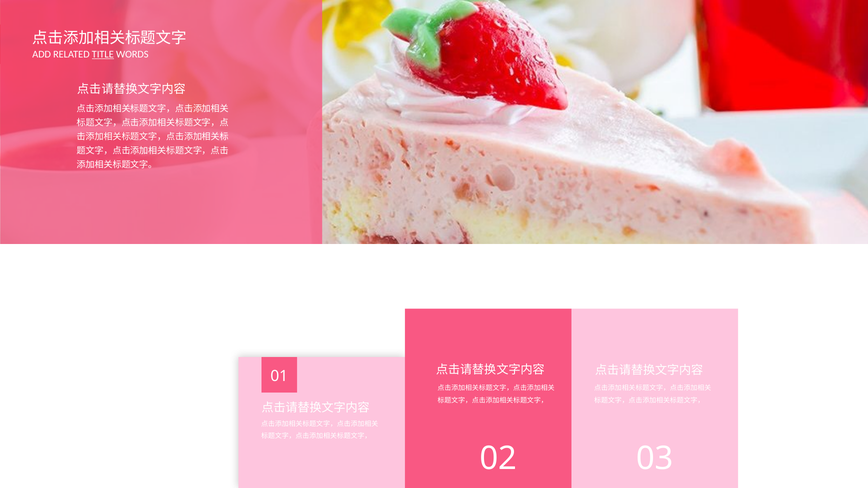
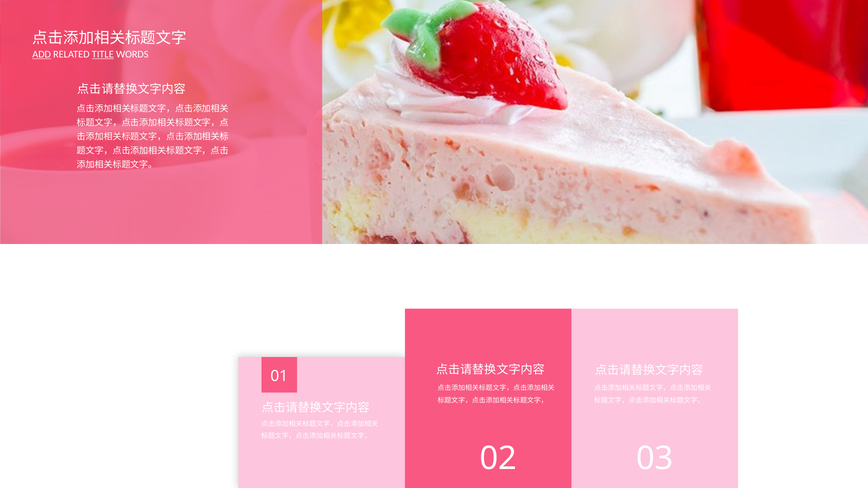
ADD underline: none -> present
